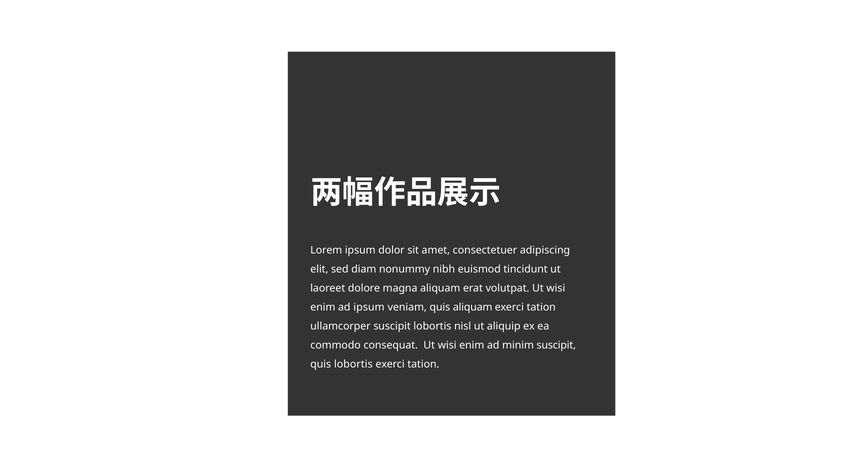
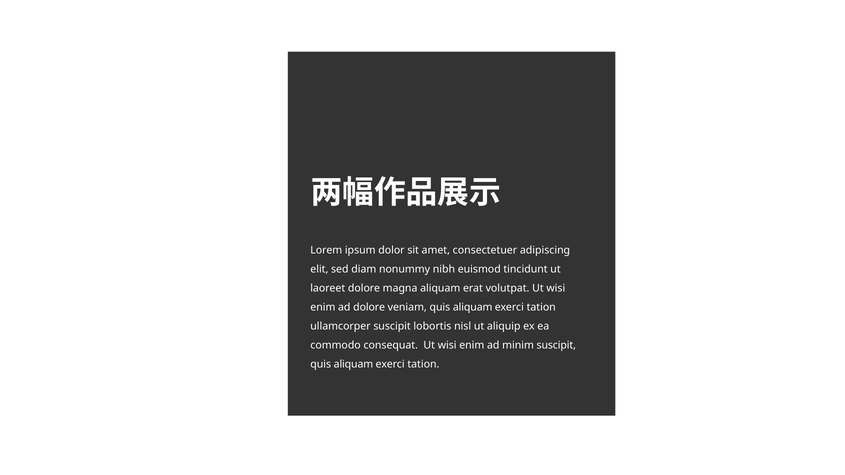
ad ipsum: ipsum -> dolore
lobortis at (353, 364): lobortis -> aliquam
